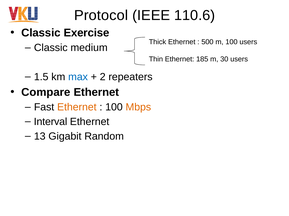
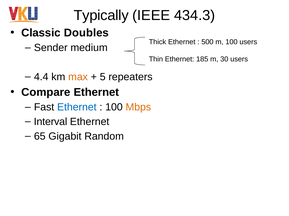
Protocol: Protocol -> Typically
110.6: 110.6 -> 434.3
Exercise: Exercise -> Doubles
Classic at (51, 48): Classic -> Sender
1.5: 1.5 -> 4.4
max colour: blue -> orange
2: 2 -> 5
Ethernet at (77, 108) colour: orange -> blue
13: 13 -> 65
